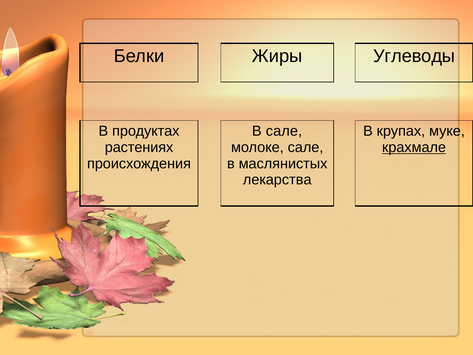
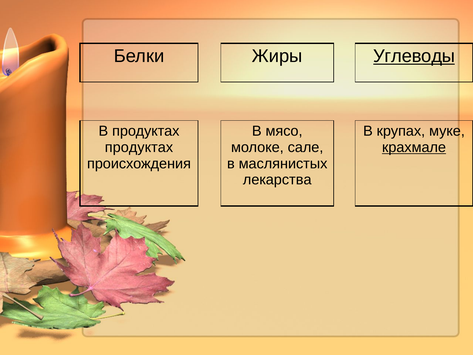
Углеводы underline: none -> present
В сале: сале -> мясо
растениях at (139, 147): растениях -> продуктах
